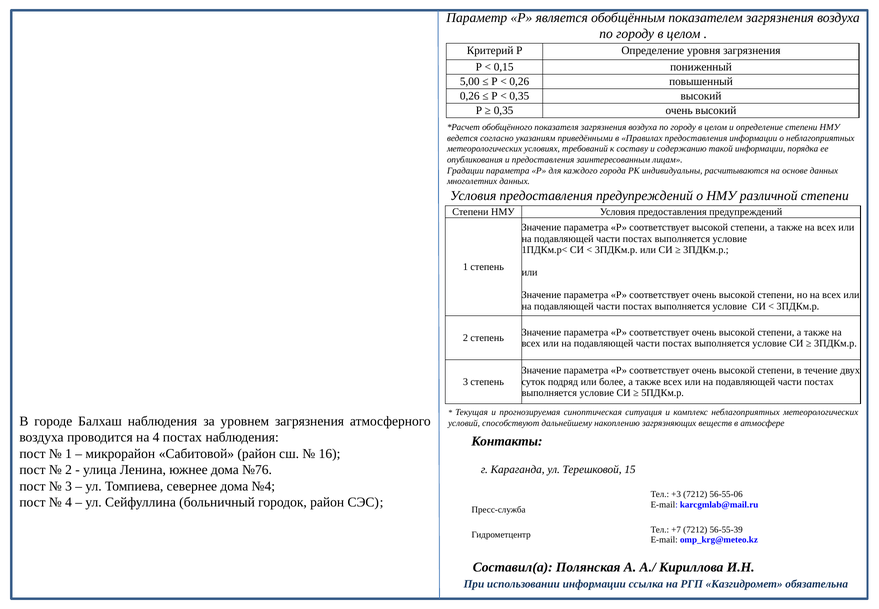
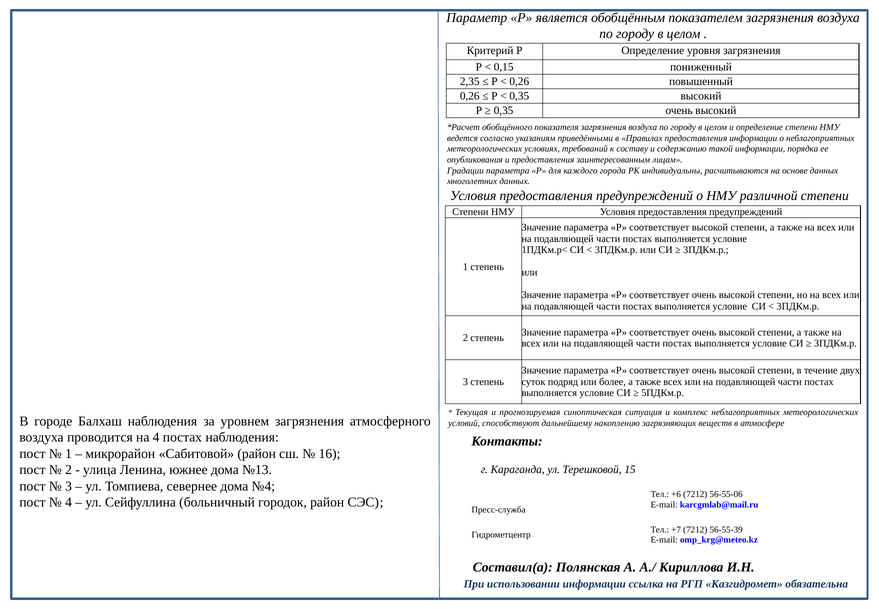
5,00: 5,00 -> 2,35
№76: №76 -> №13
+3: +3 -> +6
